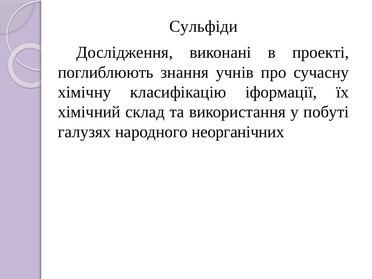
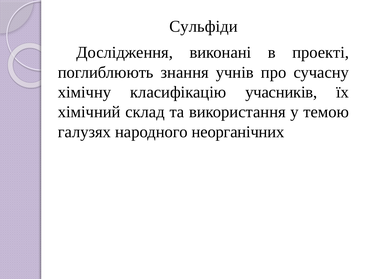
іформації: іформації -> учасників
побуті: побуті -> темою
